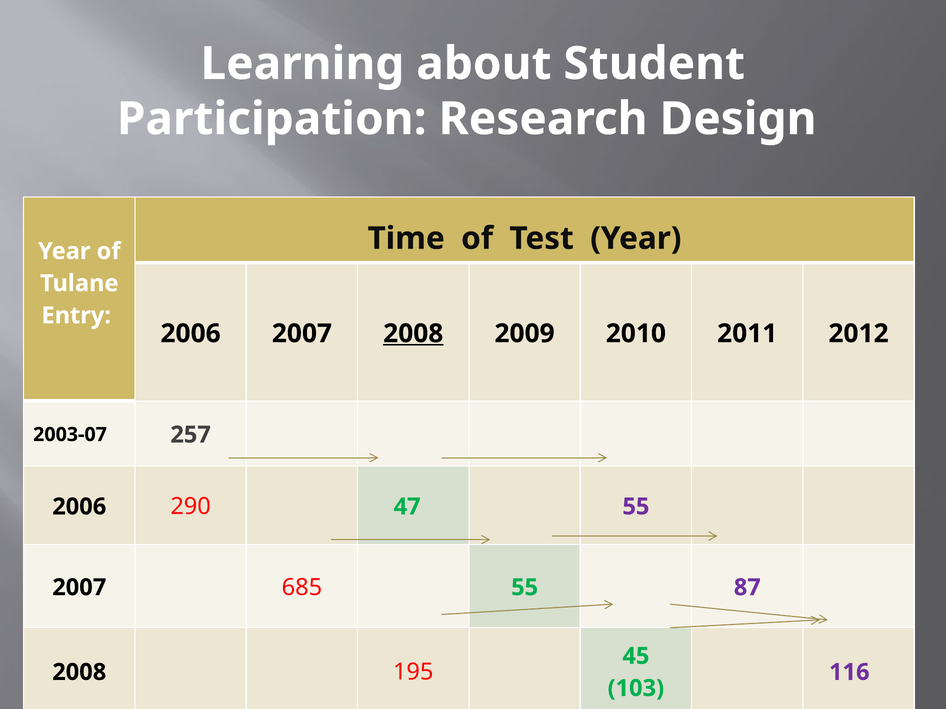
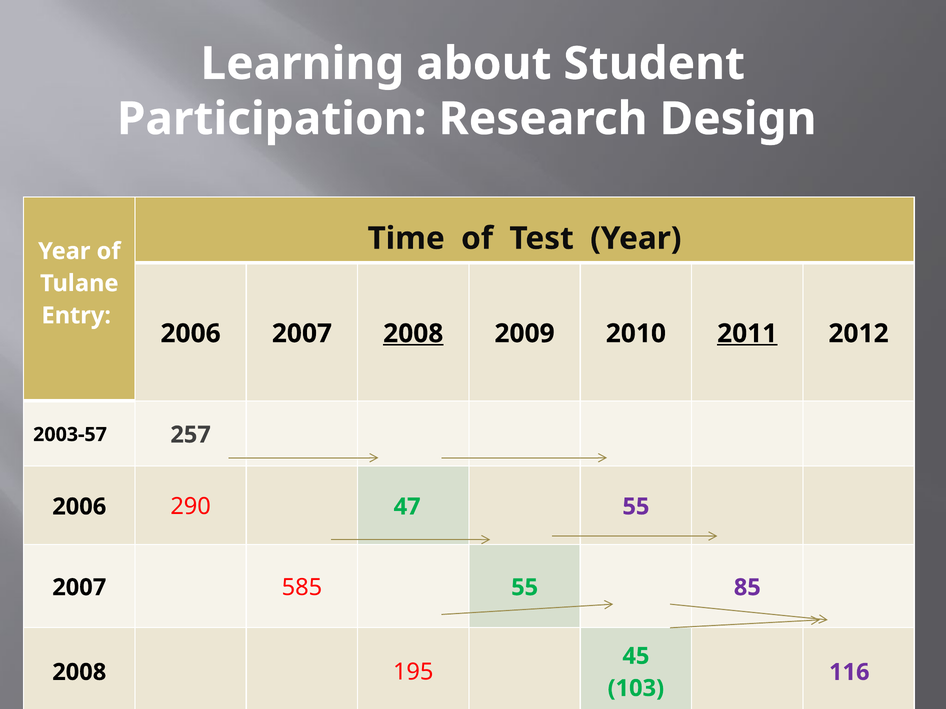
2011 underline: none -> present
2003-07: 2003-07 -> 2003-57
685: 685 -> 585
87: 87 -> 85
